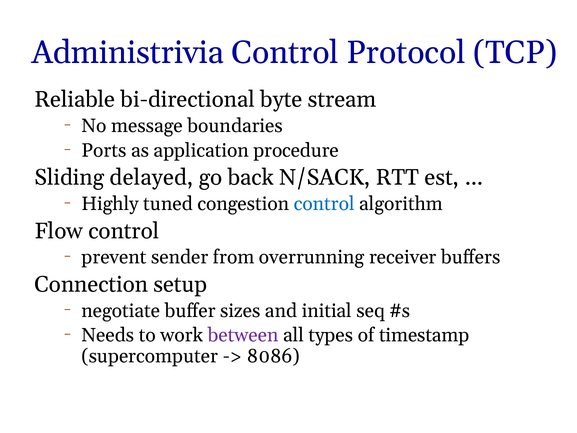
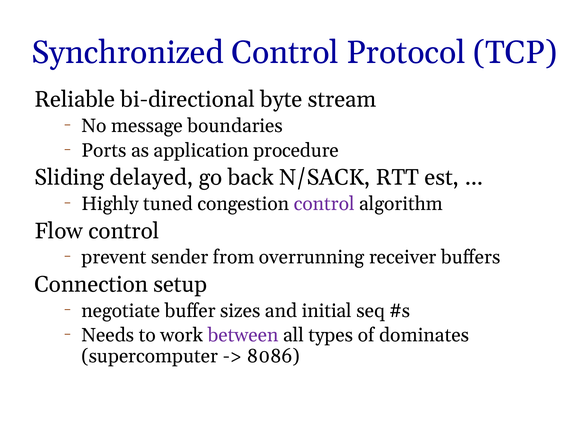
Administrivia: Administrivia -> Synchronized
control at (324, 204) colour: blue -> purple
timestamp: timestamp -> dominates
